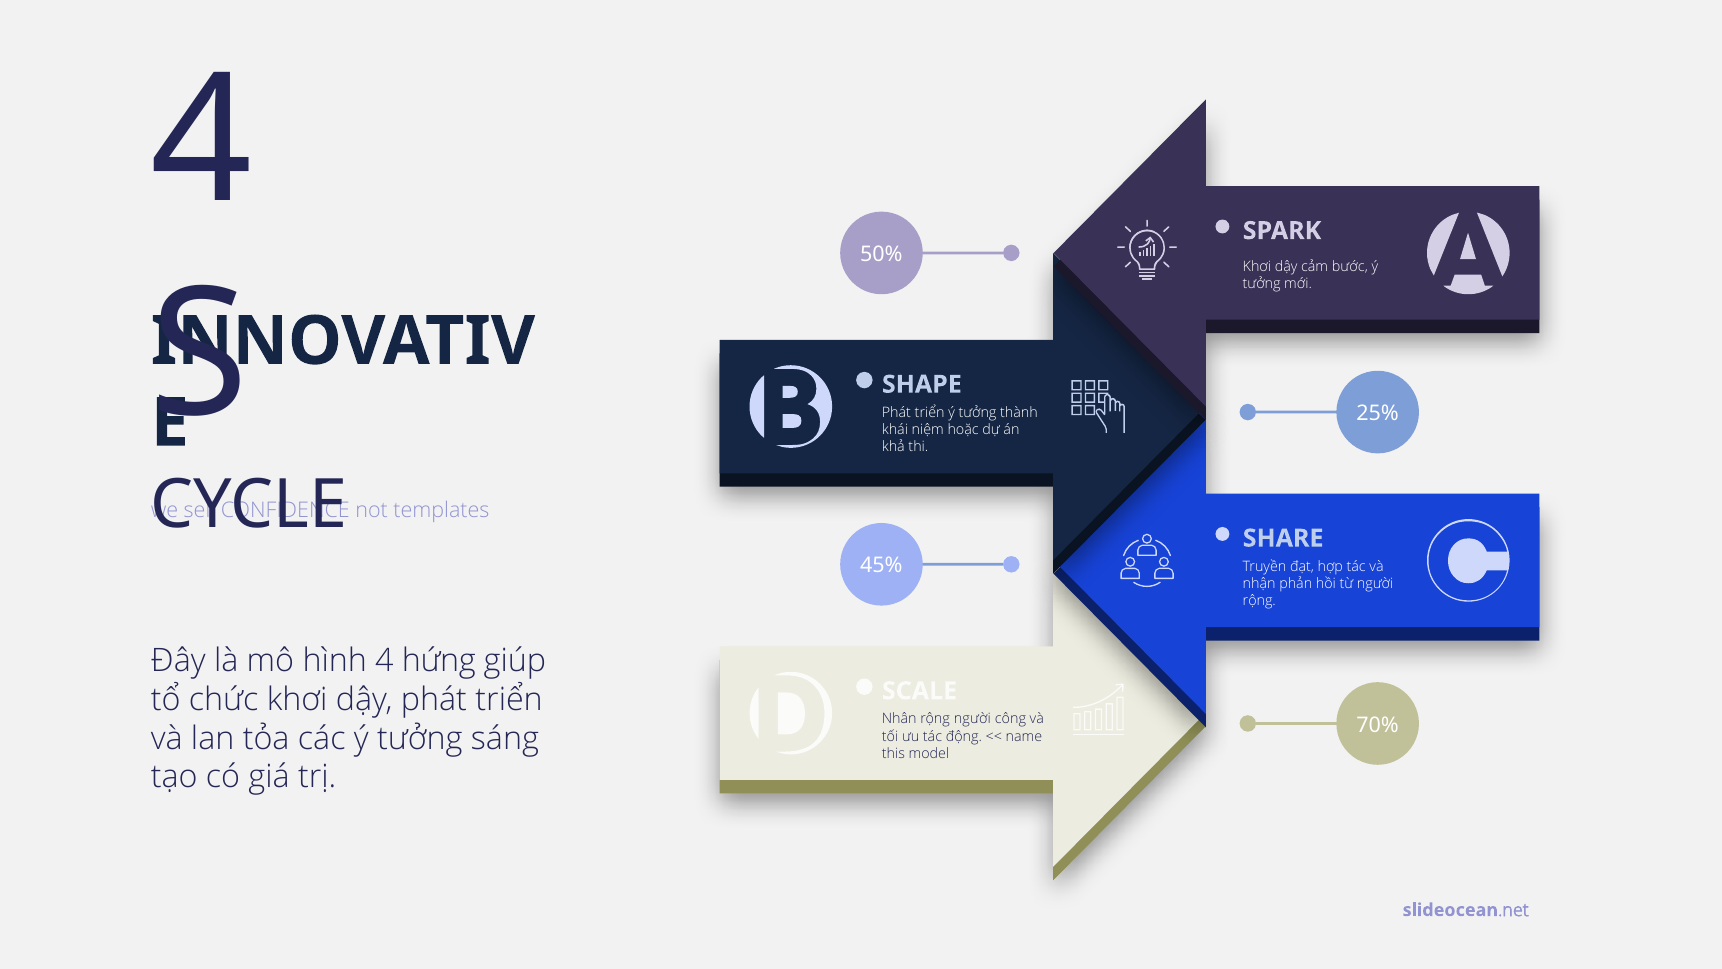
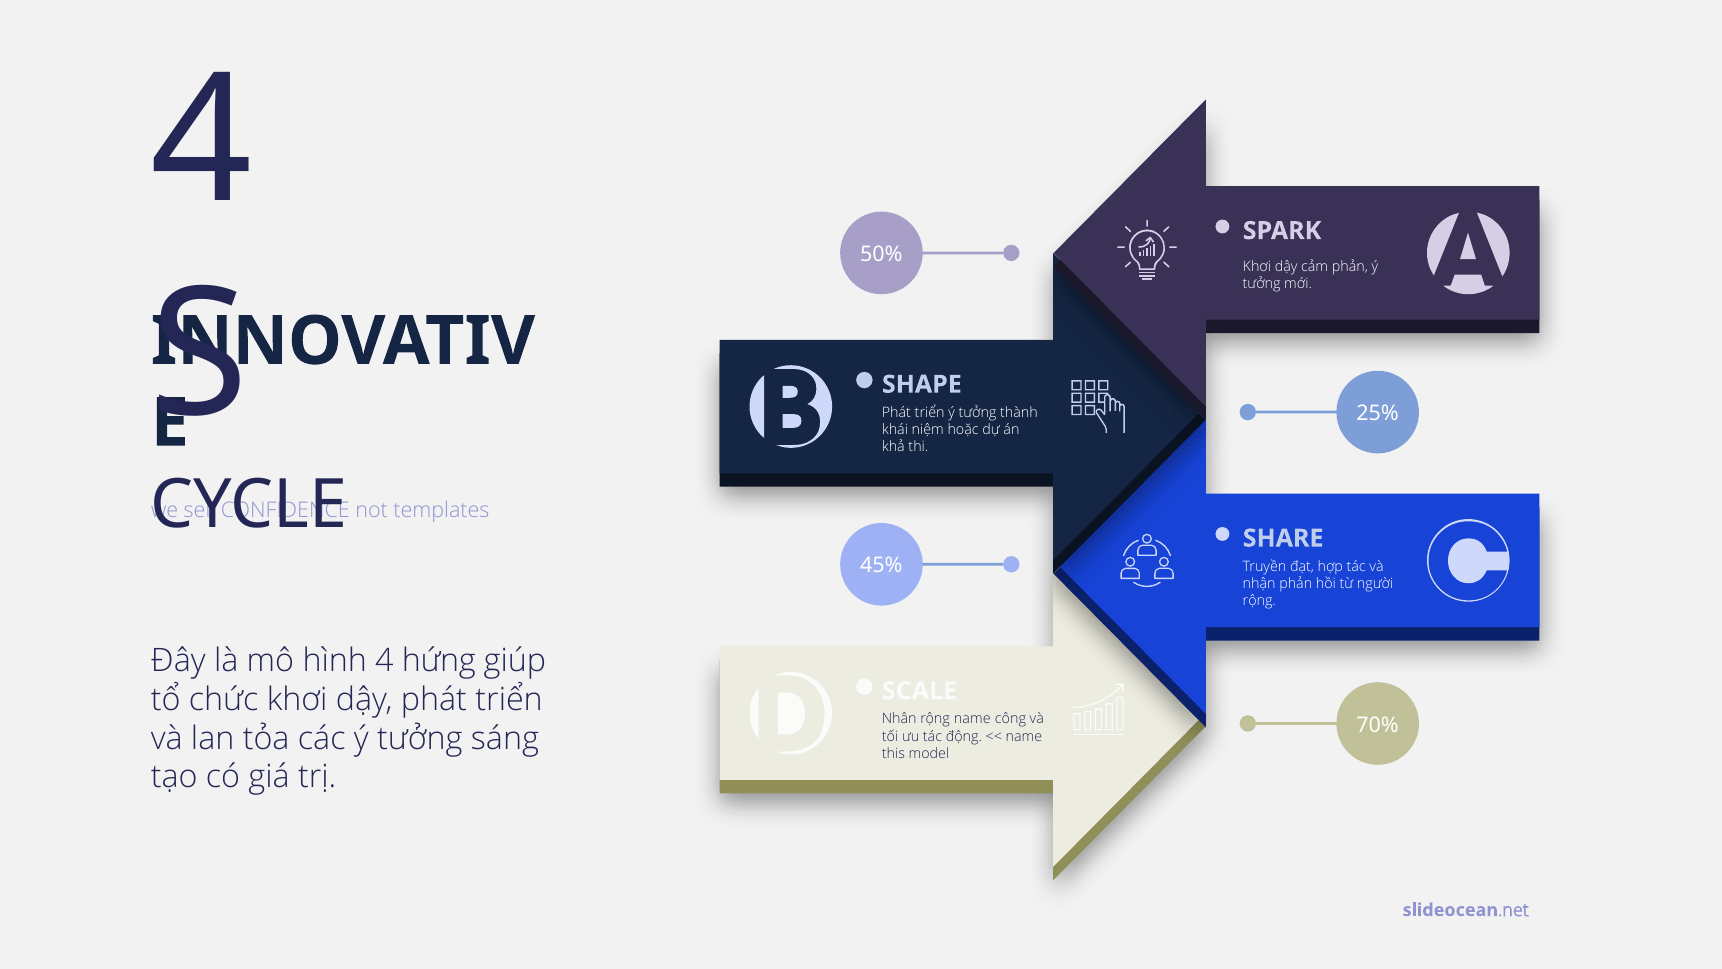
cảm bước: bước -> phản
rộng người: người -> name
